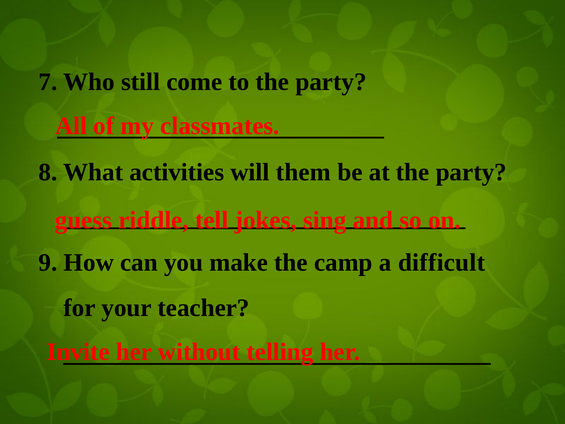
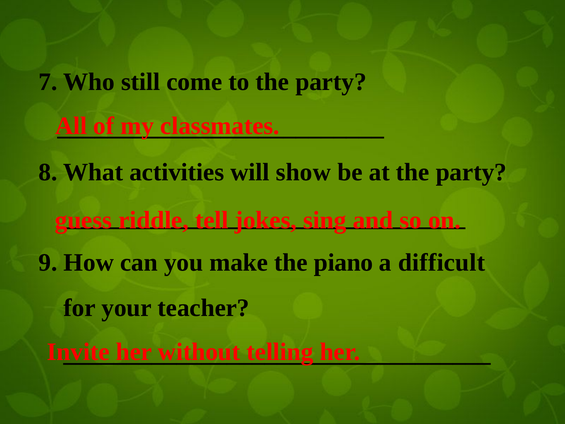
them: them -> show
camp: camp -> piano
